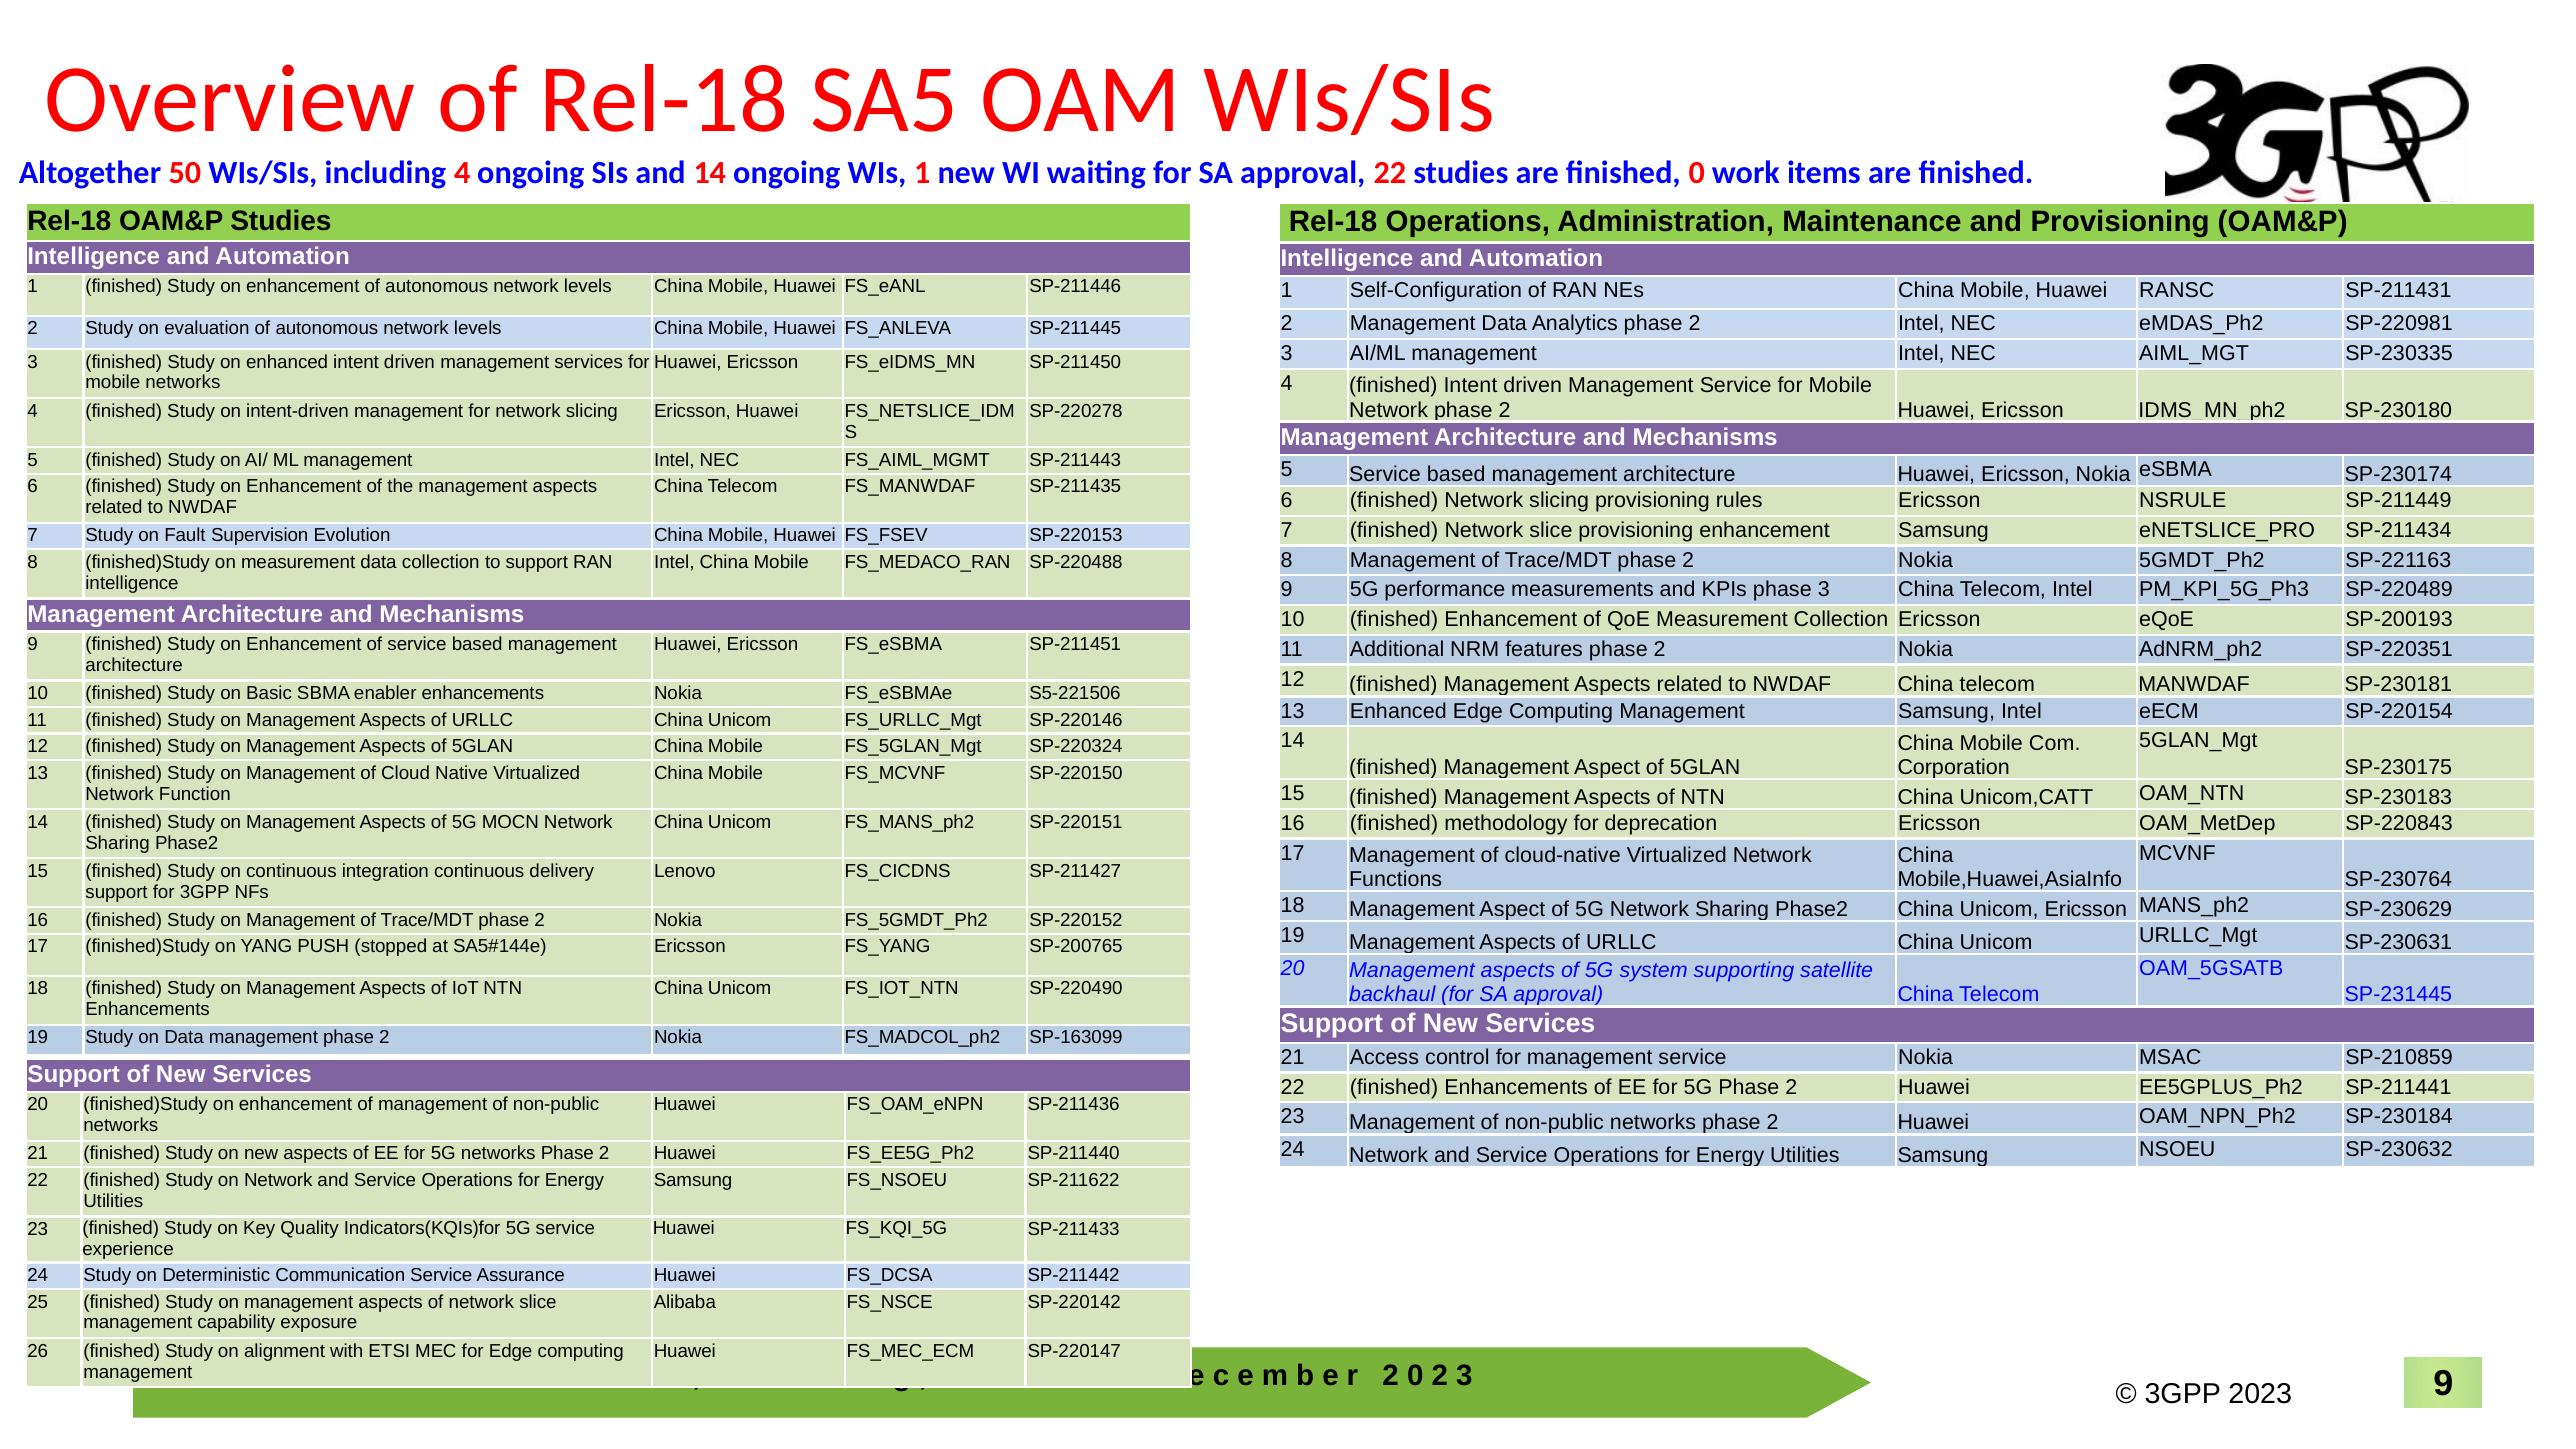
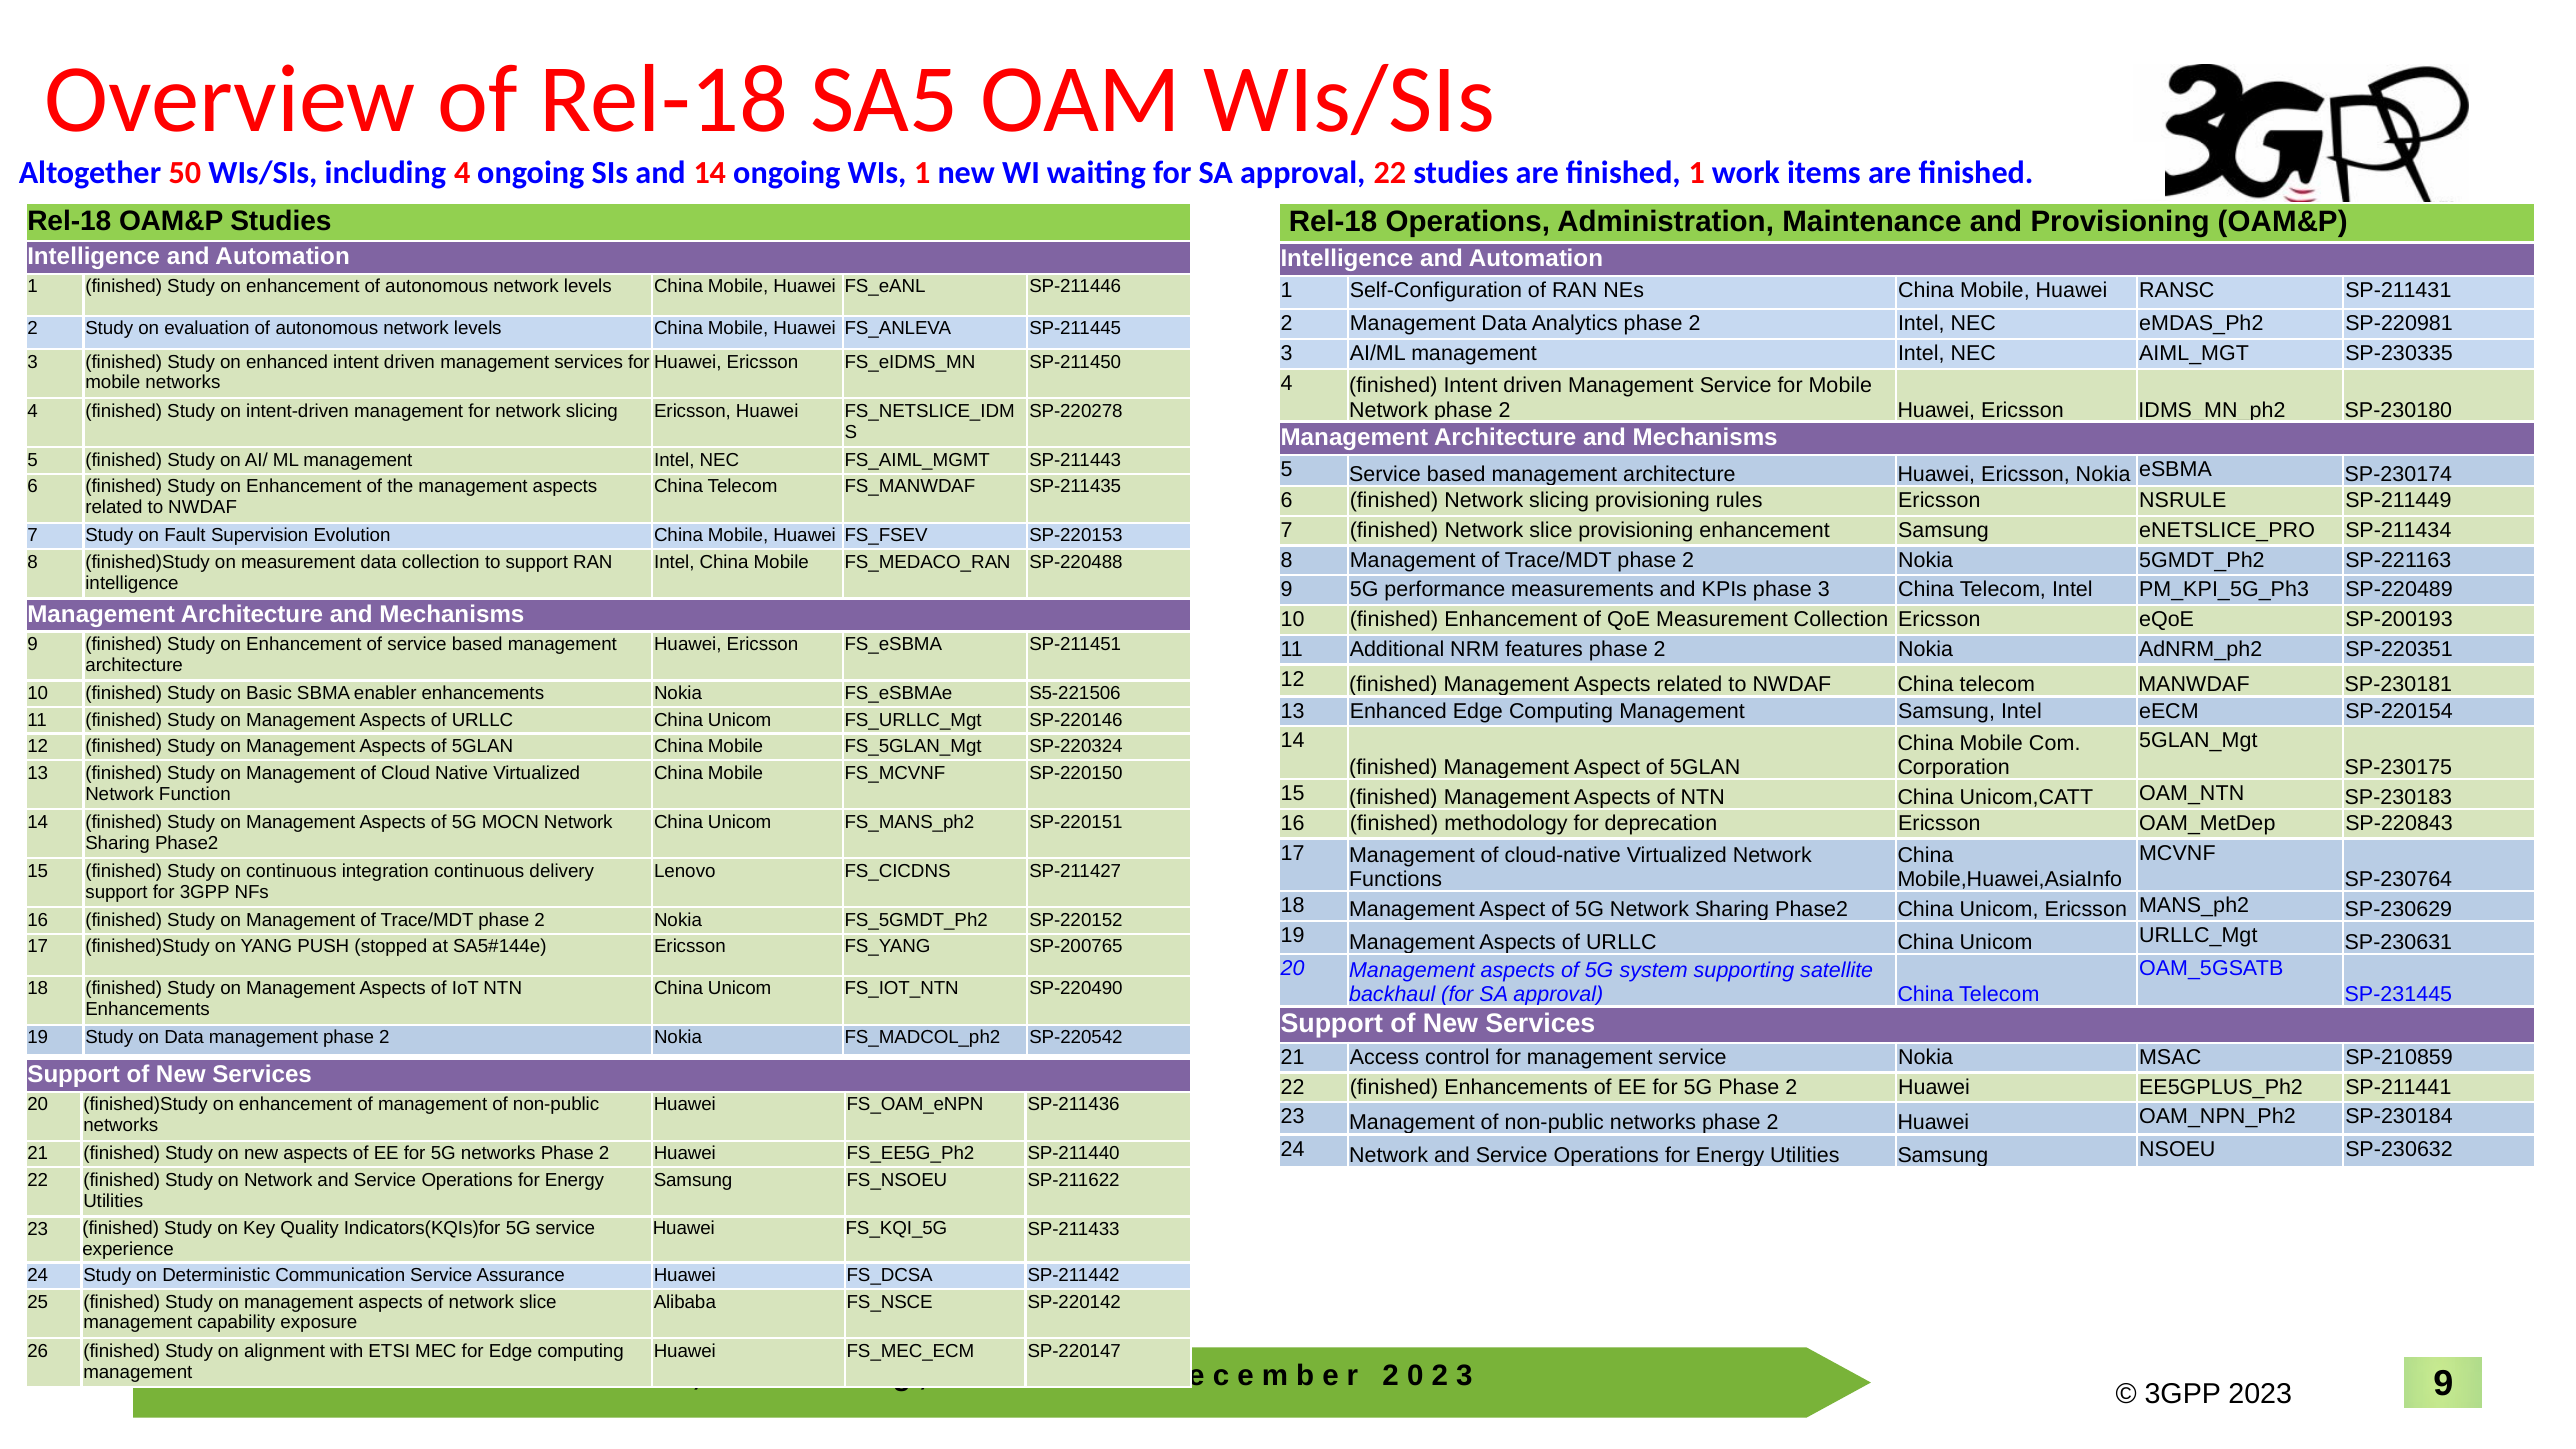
finished 0: 0 -> 1
SP-163099: SP-163099 -> SP-220542
